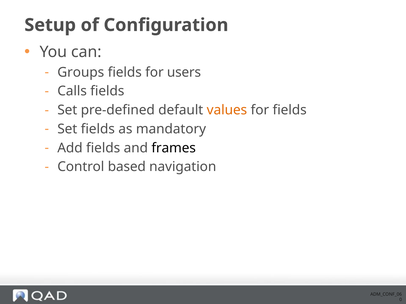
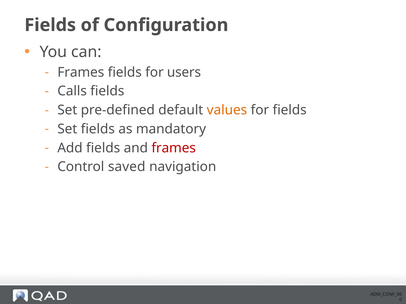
Setup at (50, 25): Setup -> Fields
Groups at (81, 72): Groups -> Frames
frames at (174, 148) colour: black -> red
based: based -> saved
